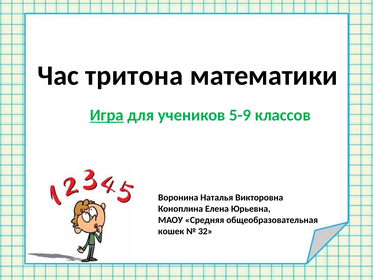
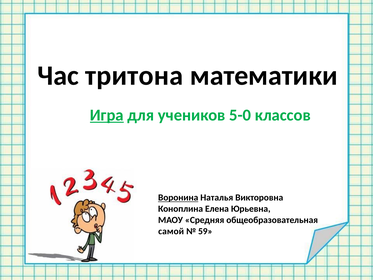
5-9: 5-9 -> 5-0
Воронина underline: none -> present
кошек: кошек -> самой
32: 32 -> 59
